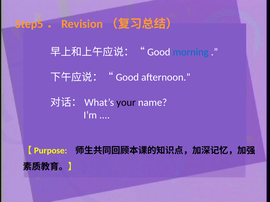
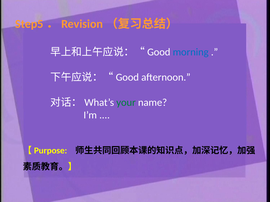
your colour: black -> green
